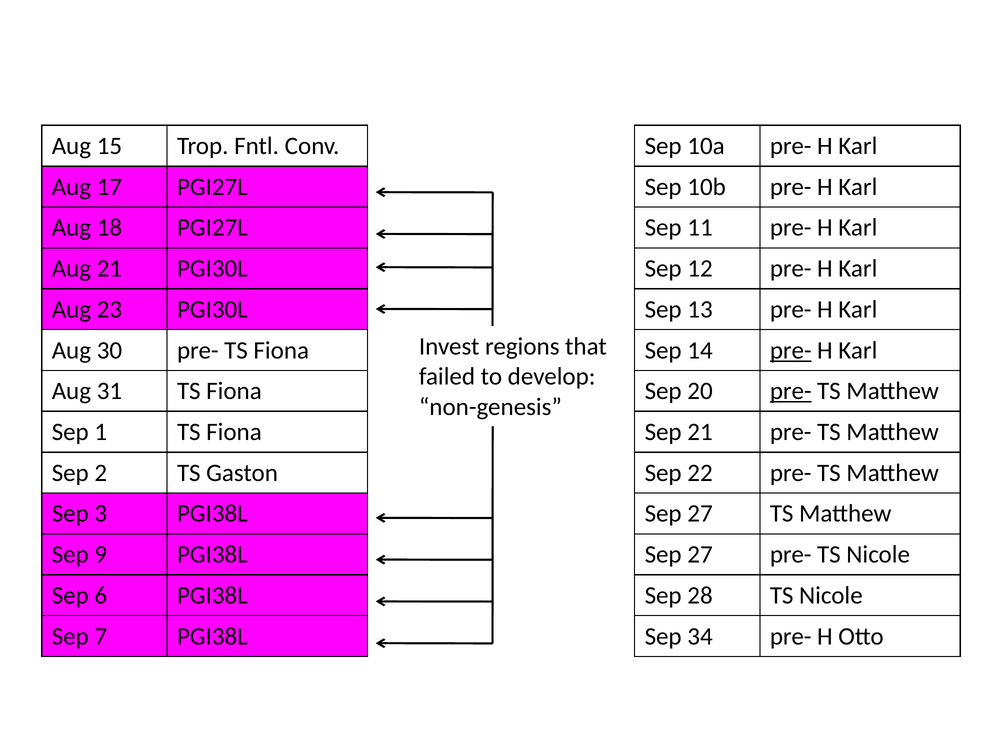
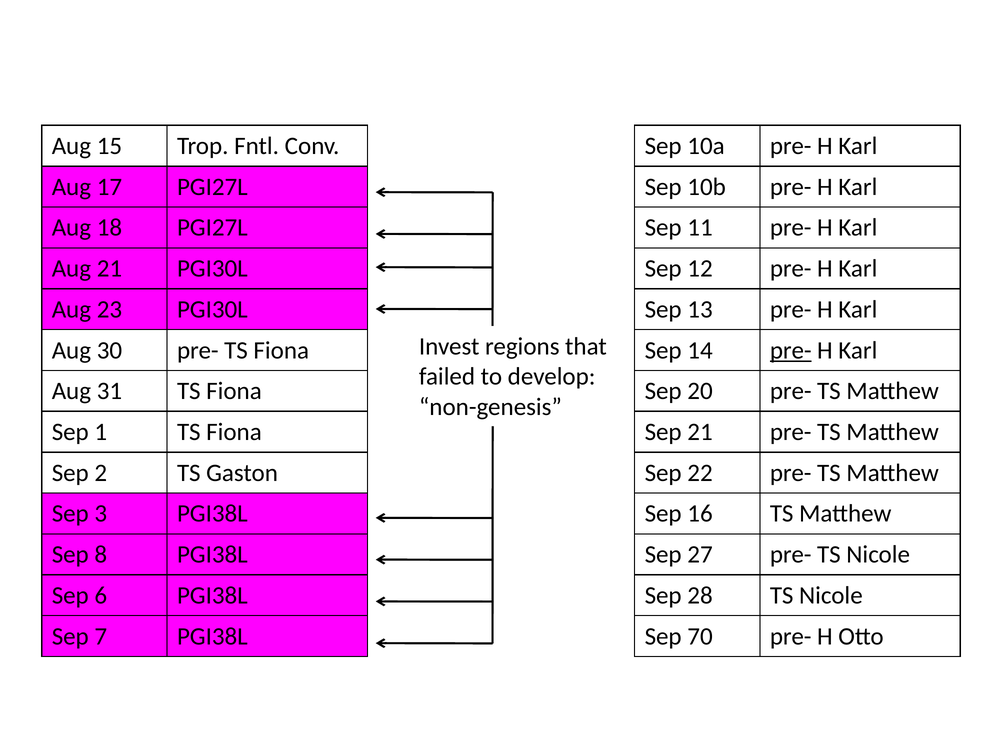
pre- at (791, 391) underline: present -> none
27 at (700, 513): 27 -> 16
9: 9 -> 8
34: 34 -> 70
